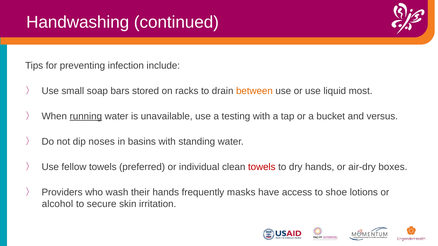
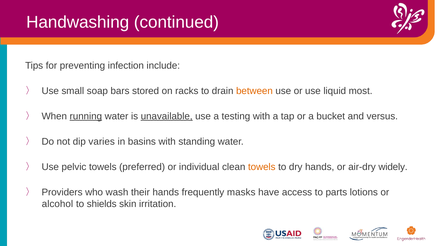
unavailable underline: none -> present
noses: noses -> varies
fellow: fellow -> pelvic
towels at (262, 167) colour: red -> orange
boxes: boxes -> widely
shoe: shoe -> parts
secure: secure -> shields
